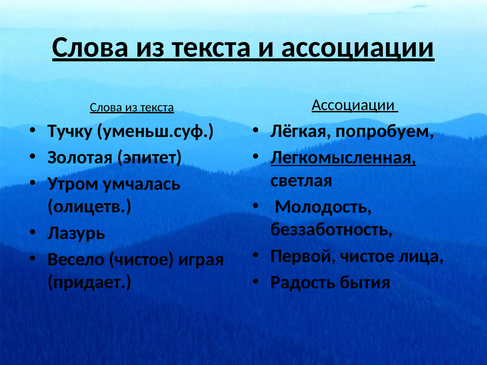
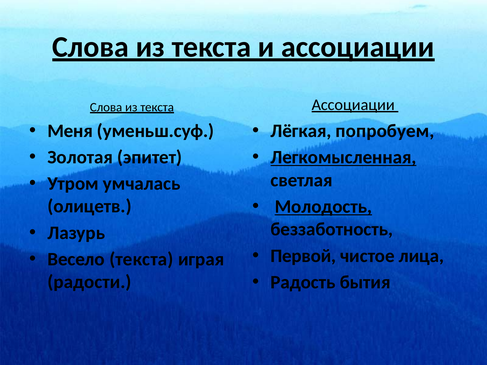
Тучку: Тучку -> Меня
Молодость underline: none -> present
Весело чистое: чистое -> текста
придает: придает -> радости
